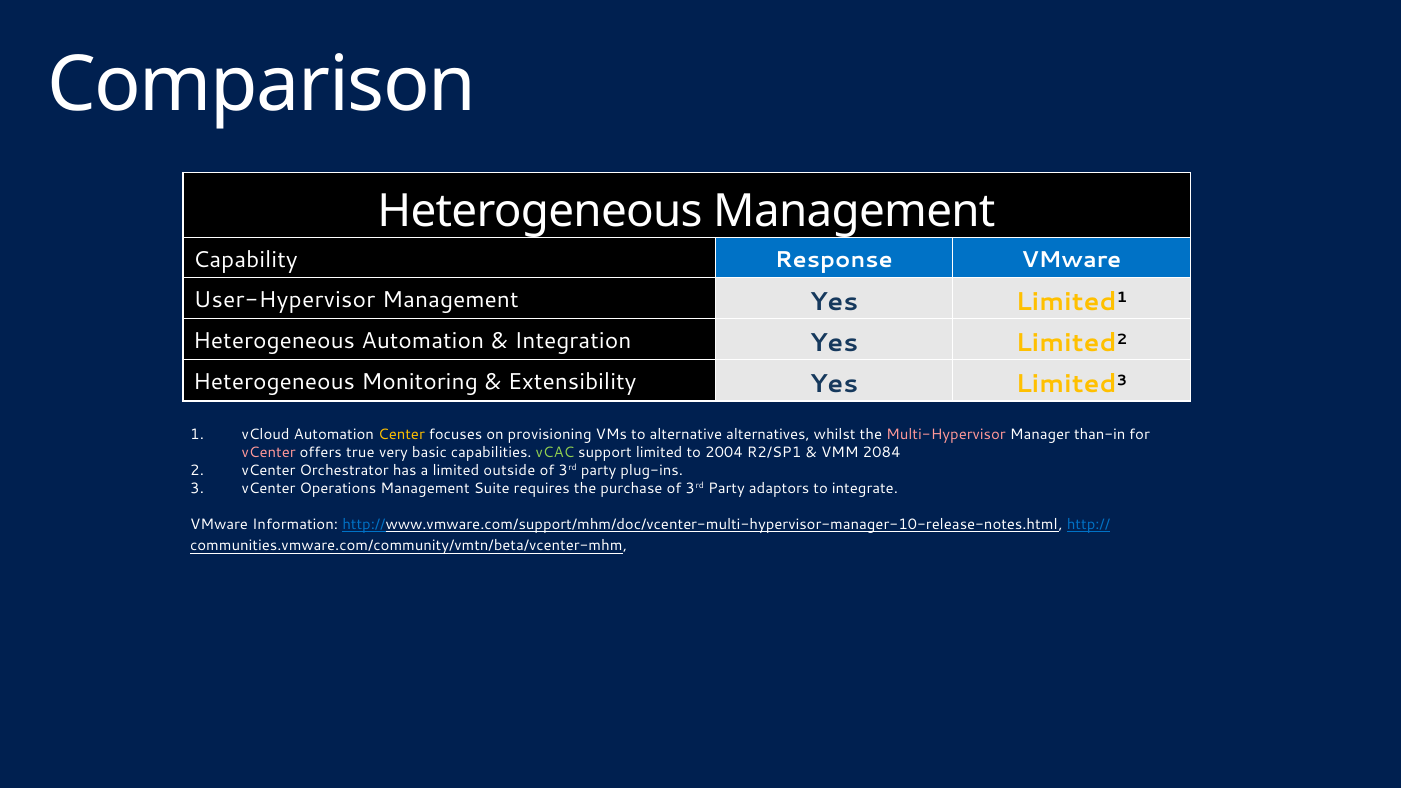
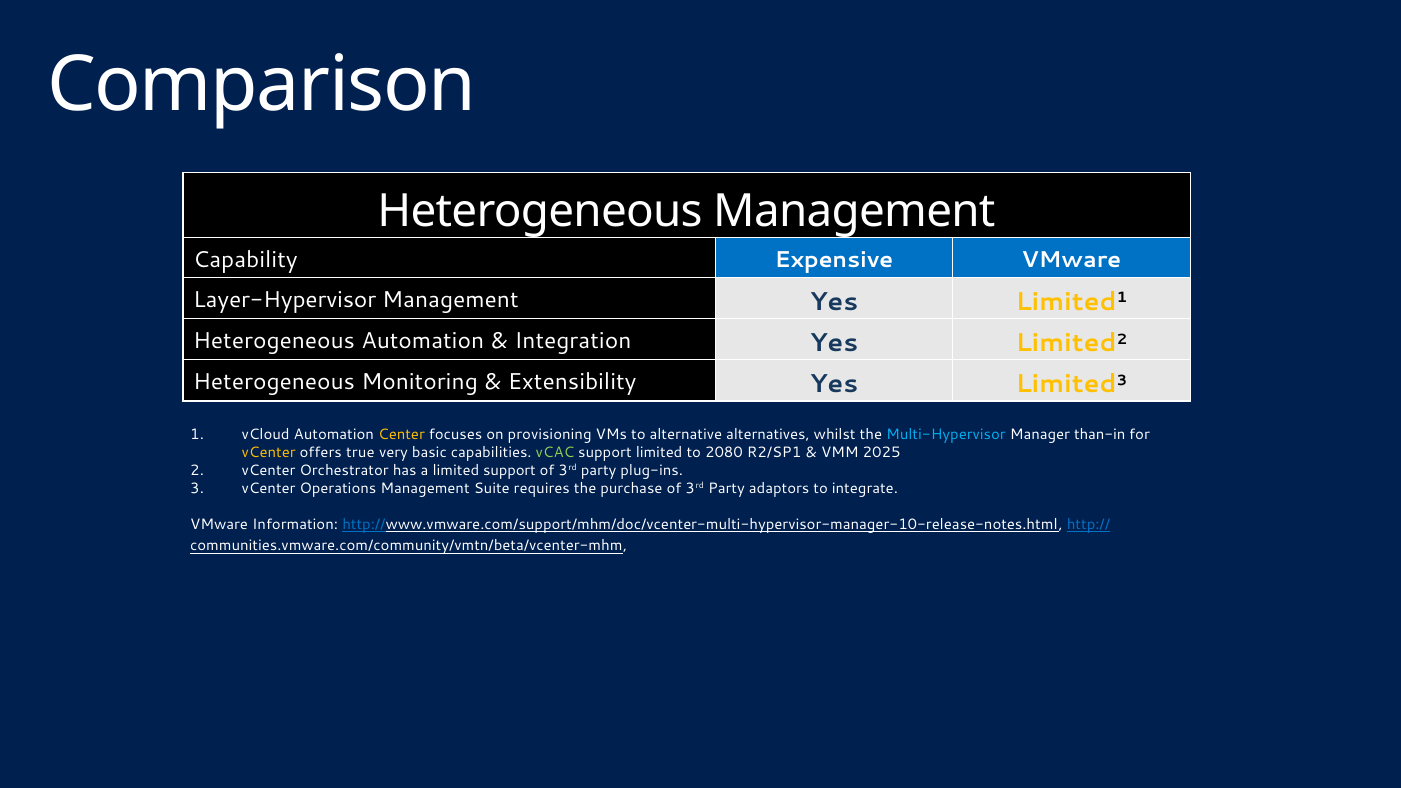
Response: Response -> Expensive
User-Hypervisor: User-Hypervisor -> Layer-Hypervisor
Multi-Hypervisor colour: pink -> light blue
vCenter at (269, 452) colour: pink -> yellow
2004: 2004 -> 2080
2084: 2084 -> 2025
limited outside: outside -> support
